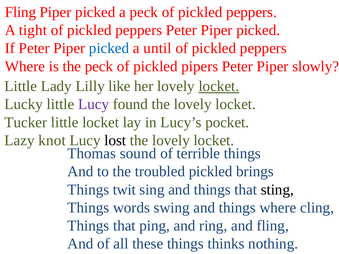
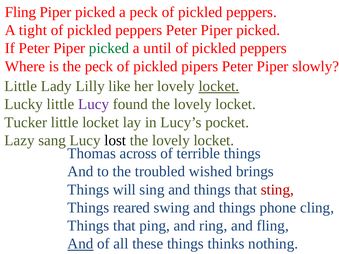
picked at (109, 48) colour: blue -> green
knot: knot -> sang
sound: sound -> across
troubled pickled: pickled -> wished
twit: twit -> will
sting colour: black -> red
words: words -> reared
things where: where -> phone
And at (80, 244) underline: none -> present
